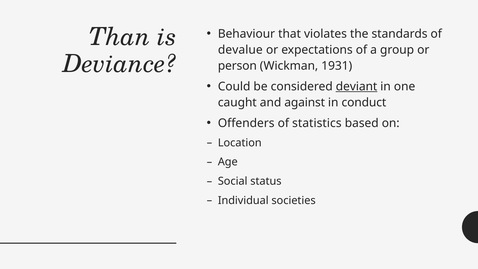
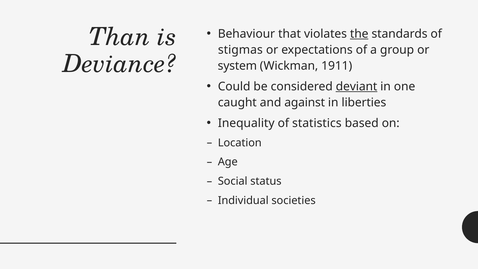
the underline: none -> present
devalue: devalue -> stigmas
person: person -> system
1931: 1931 -> 1911
conduct: conduct -> liberties
Offenders: Offenders -> Inequality
